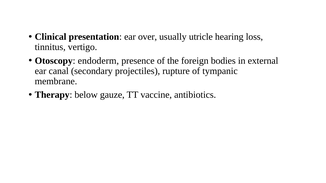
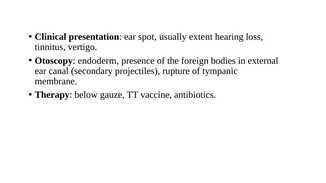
over: over -> spot
utricle: utricle -> extent
